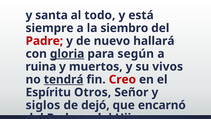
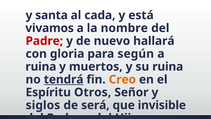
todo: todo -> cada
siempre: siempre -> vivamos
siembro: siembro -> nombre
gloria underline: present -> none
su vivos: vivos -> ruina
Creo colour: red -> orange
dejó: dejó -> será
encarnó: encarnó -> invisible
